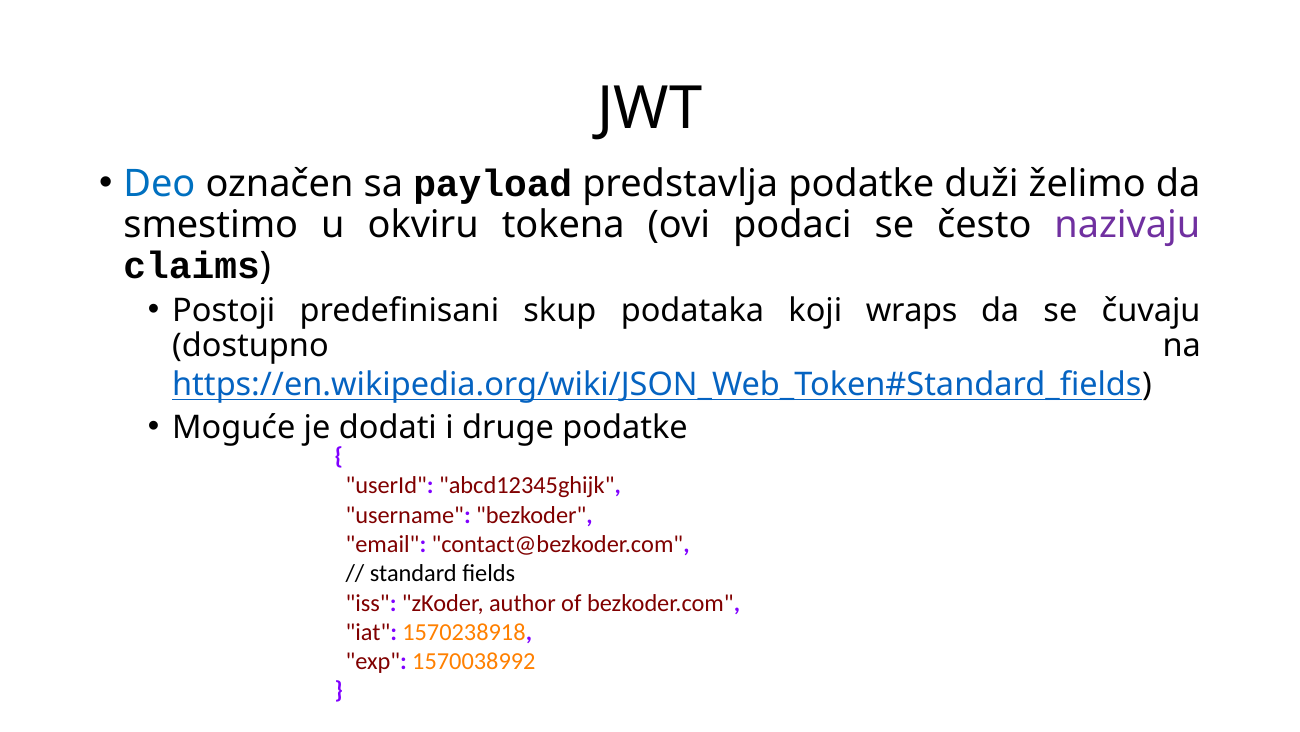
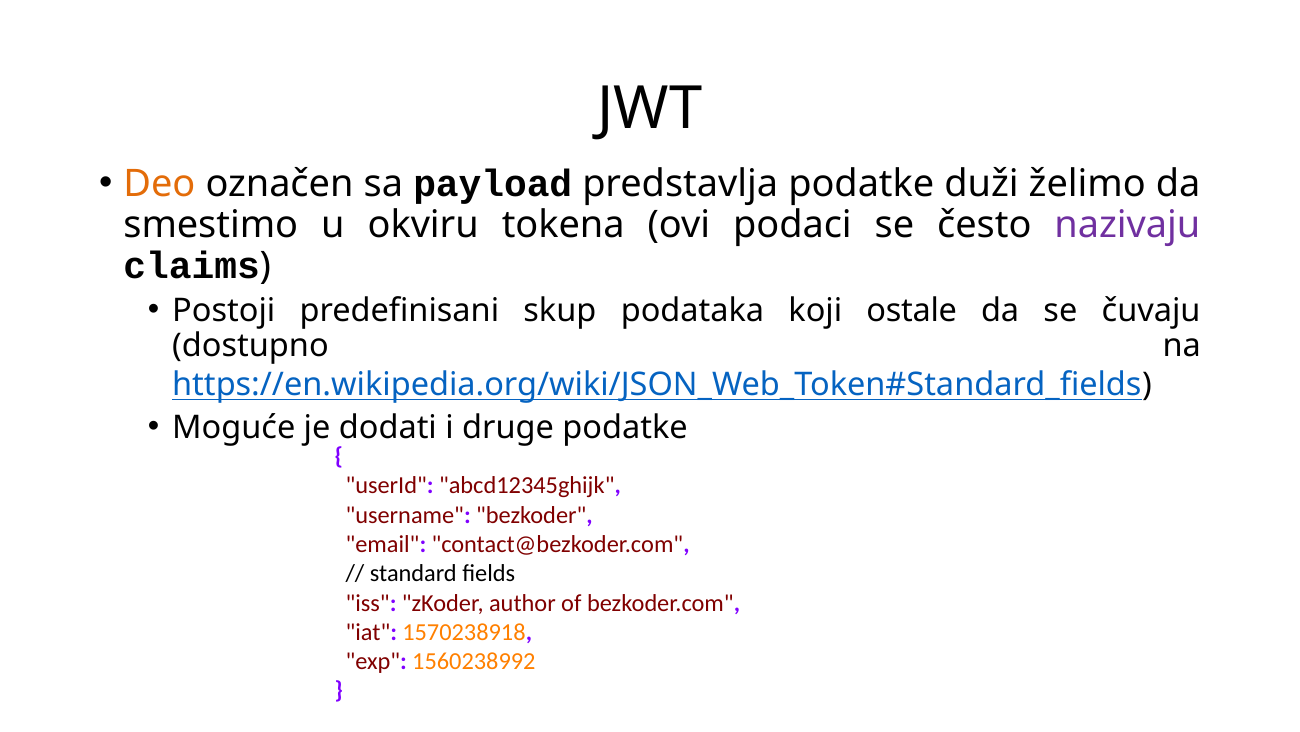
Deo colour: blue -> orange
wraps: wraps -> ostale
1570038992: 1570038992 -> 1560238992
